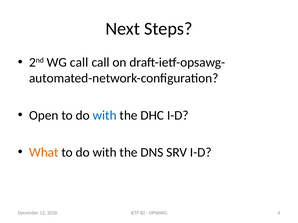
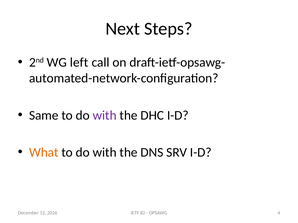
WG call: call -> left
Open: Open -> Same
with at (105, 116) colour: blue -> purple
